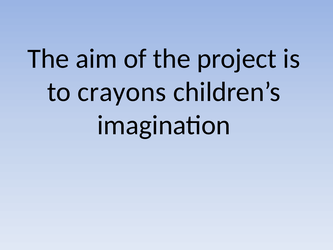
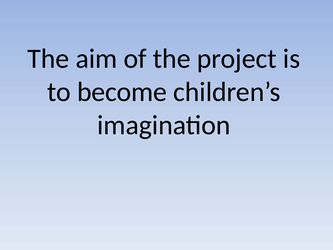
crayons: crayons -> become
